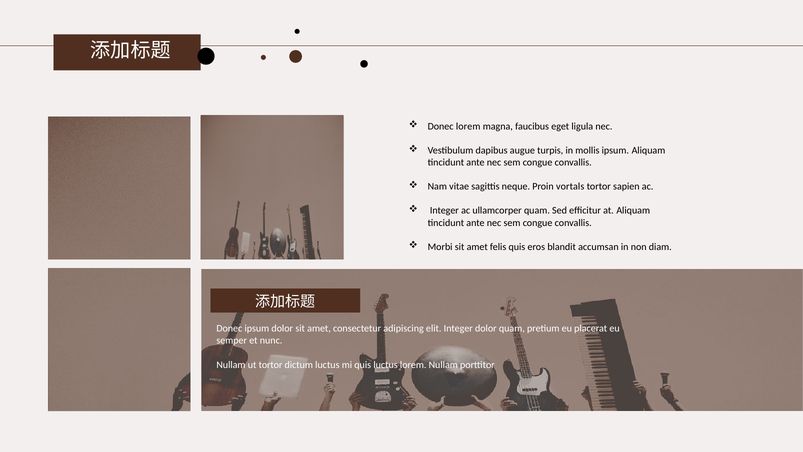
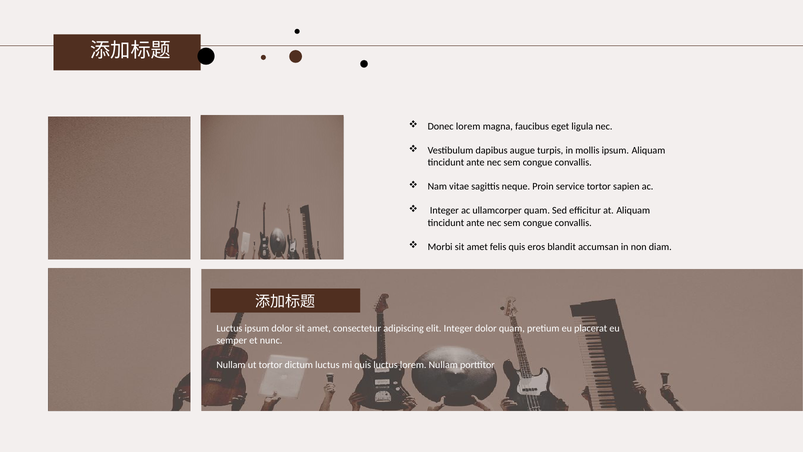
vortals: vortals -> service
Donec at (229, 328): Donec -> Luctus
